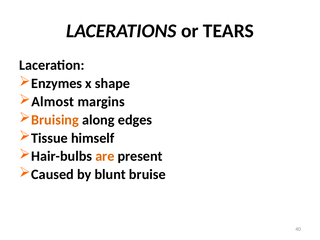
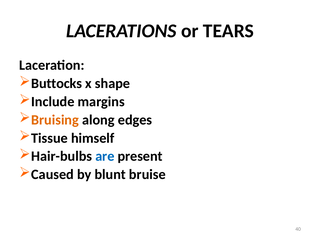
Enzymes: Enzymes -> Buttocks
Almost: Almost -> Include
are colour: orange -> blue
